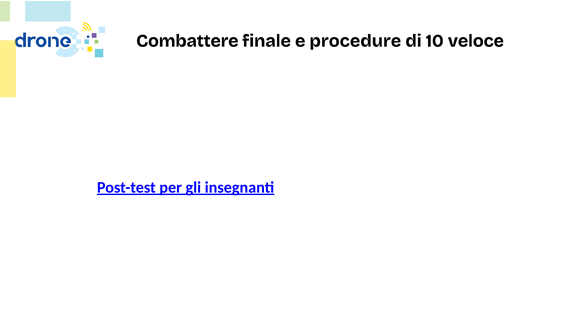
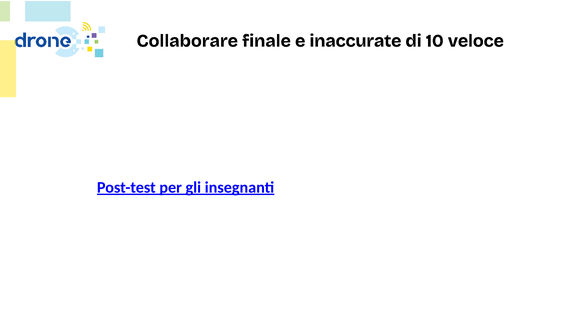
Combattere: Combattere -> Collaborare
procedure: procedure -> inaccurate
